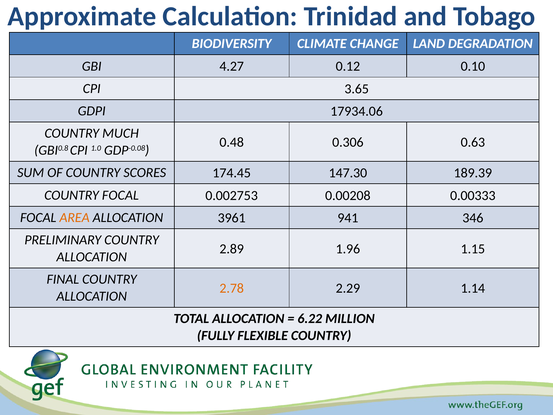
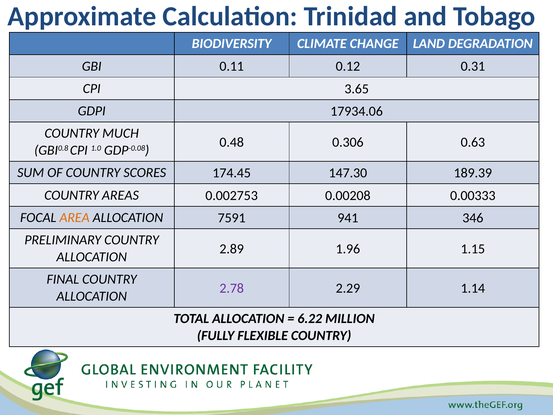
4.27: 4.27 -> 0.11
0.10: 0.10 -> 0.31
COUNTRY FOCAL: FOCAL -> AREAS
3961: 3961 -> 7591
2.78 colour: orange -> purple
